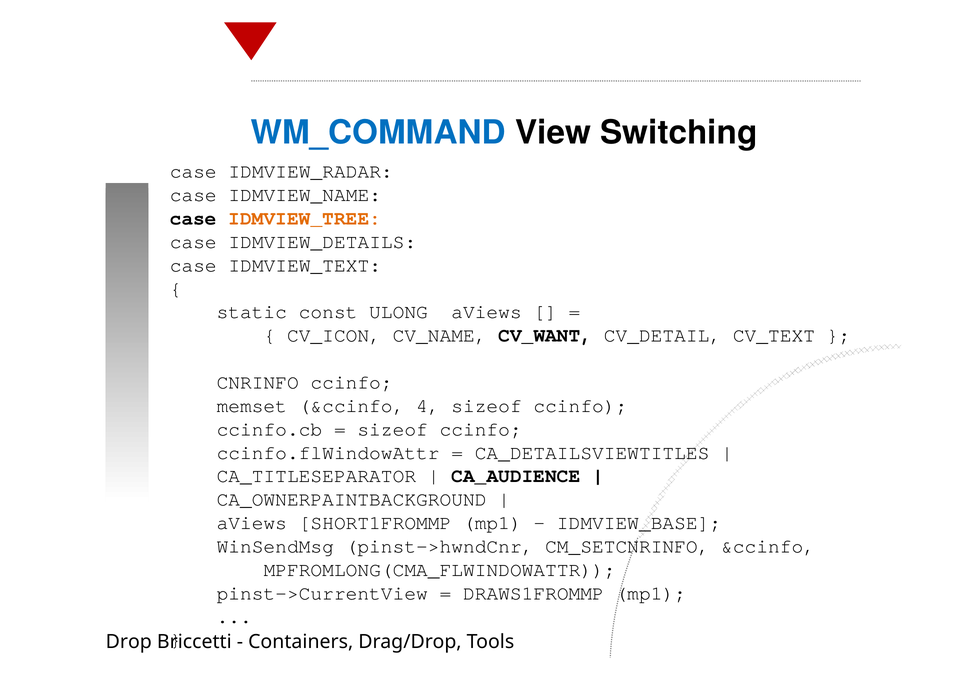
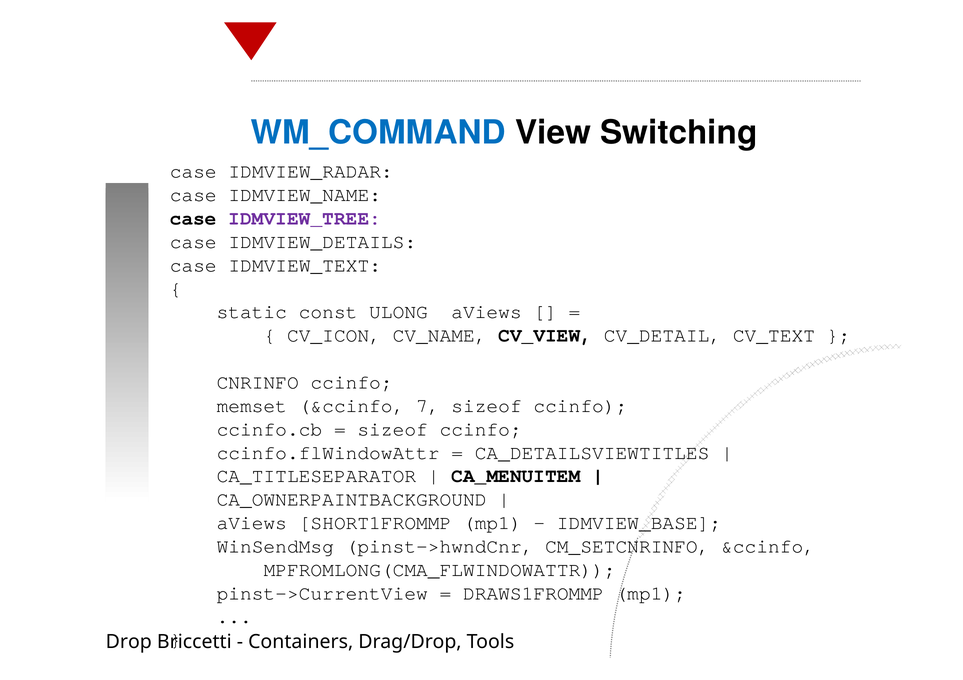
IDMVIEW_TREE colour: orange -> purple
CV_WANT: CV_WANT -> CV_VIEW
4: 4 -> 7
CA_AUDIENCE: CA_AUDIENCE -> CA_MENUITEM
